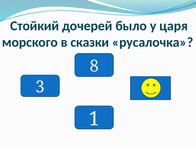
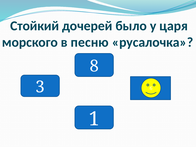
сказки: сказки -> песню
